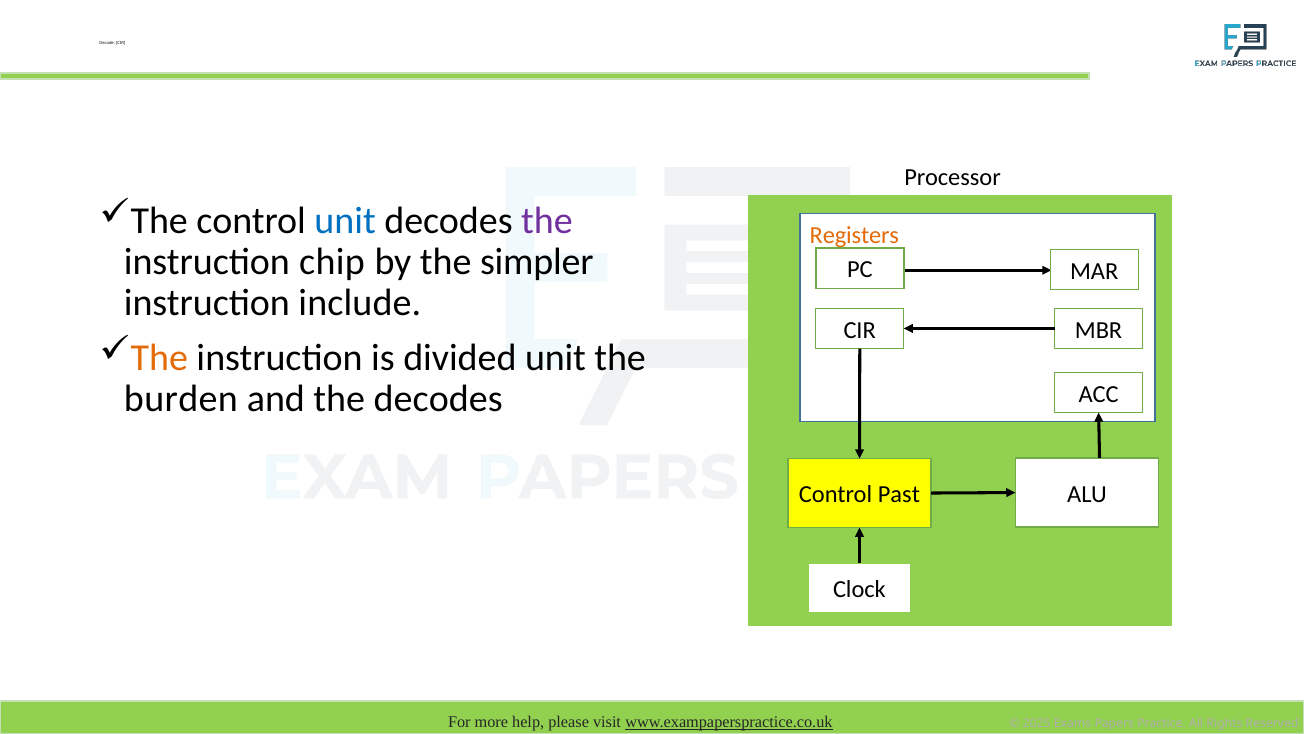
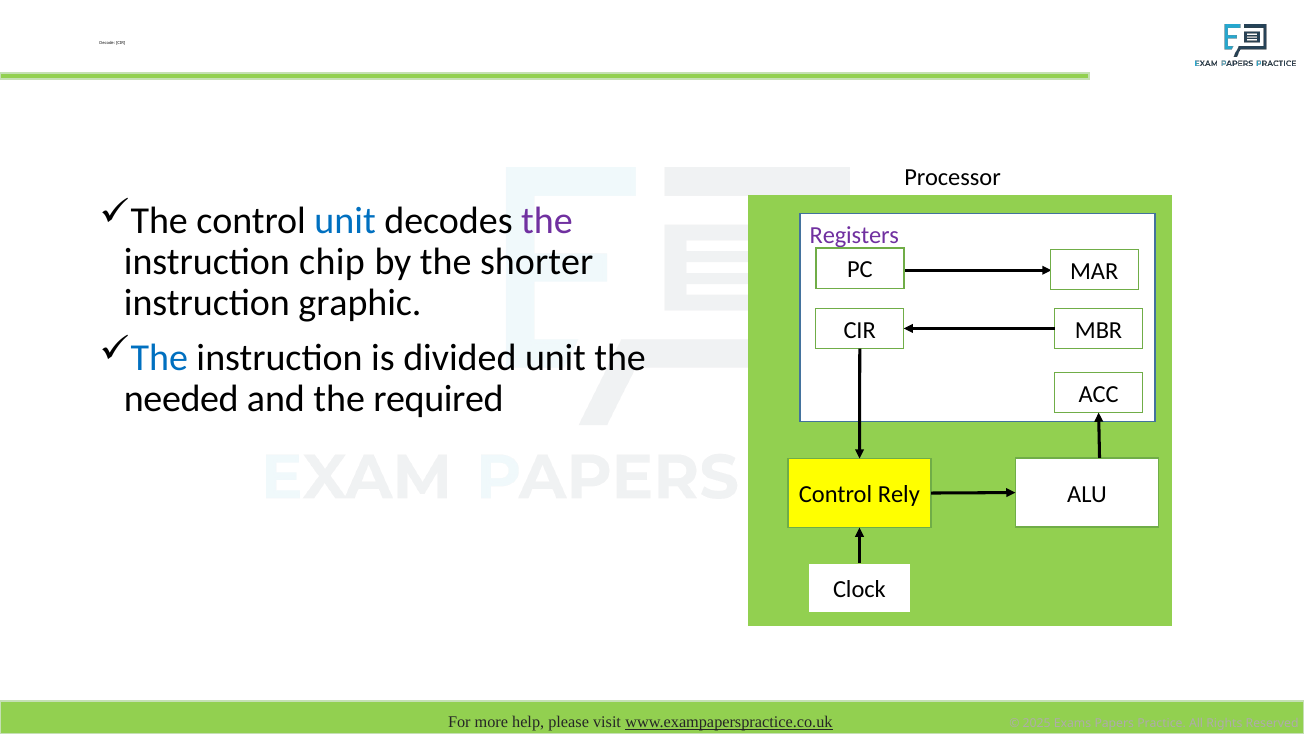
Registers colour: orange -> purple
simpler: simpler -> shorter
include: include -> graphic
The at (159, 357) colour: orange -> blue
burden: burden -> needed
the decodes: decodes -> required
Past: Past -> Rely
